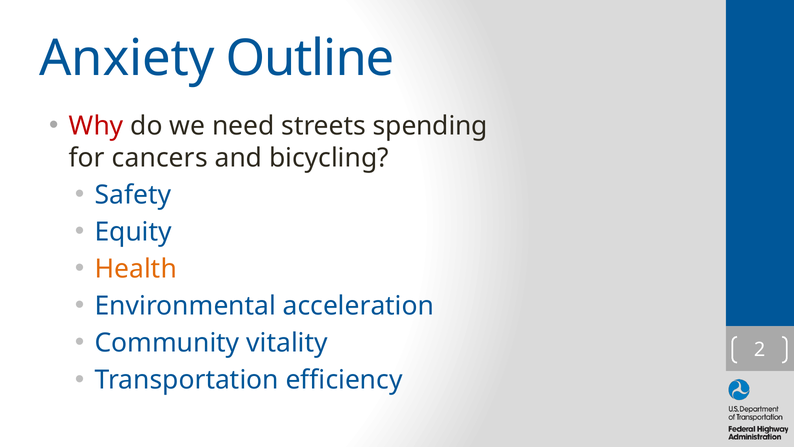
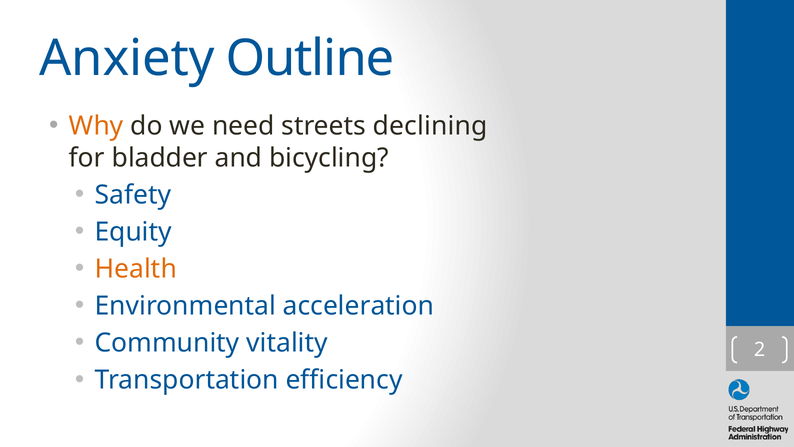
Why colour: red -> orange
spending: spending -> declining
cancers: cancers -> bladder
